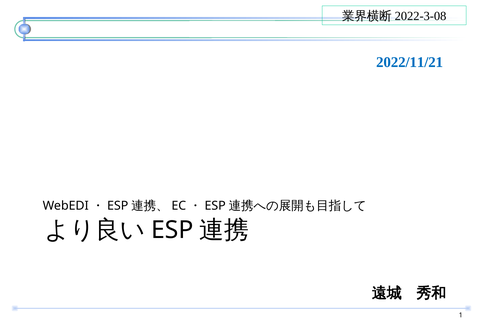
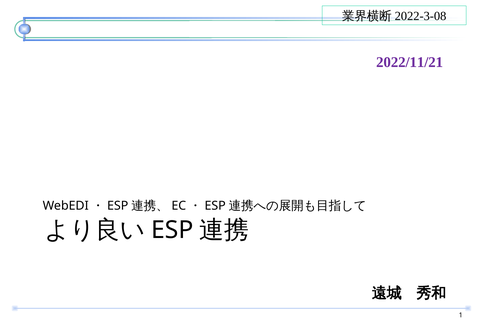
2022/11/21 colour: blue -> purple
